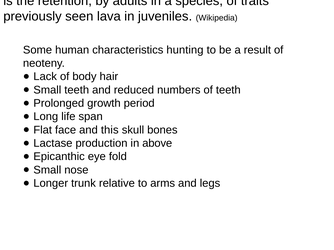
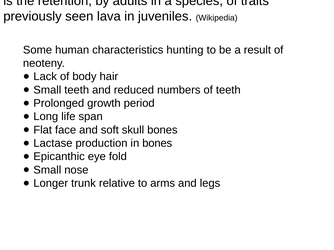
this: this -> soft
in above: above -> bones
